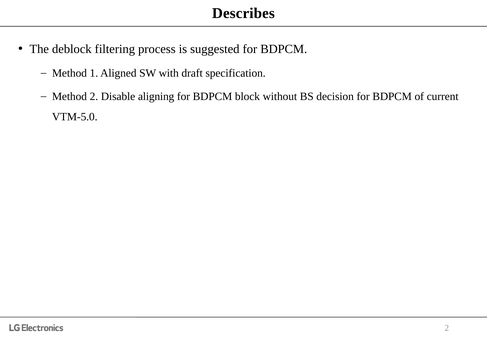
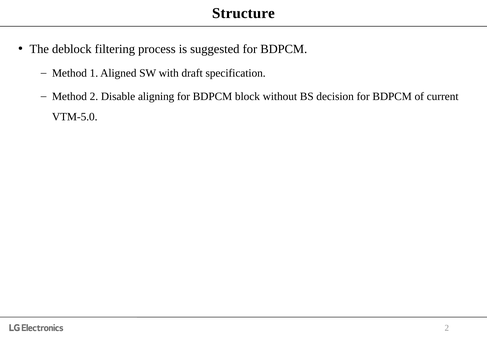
Describes: Describes -> Structure
